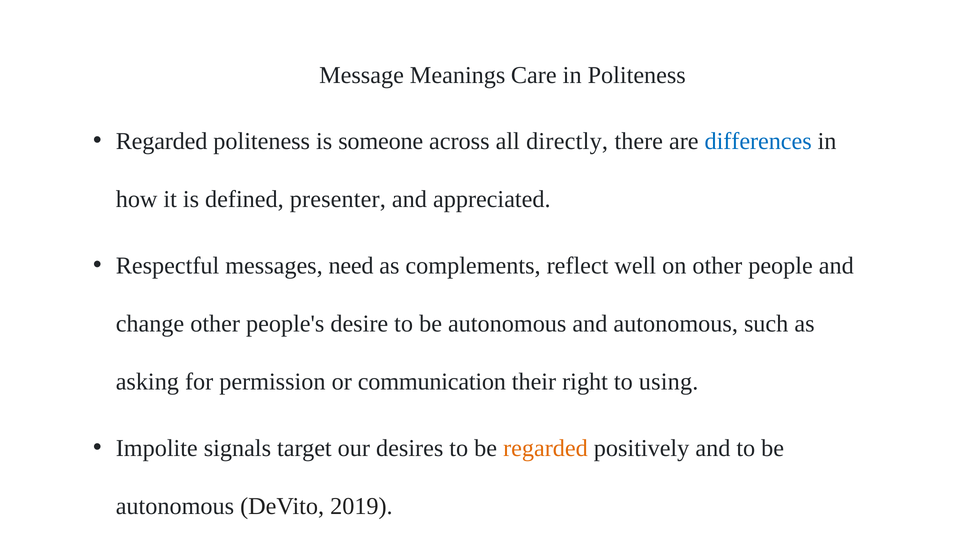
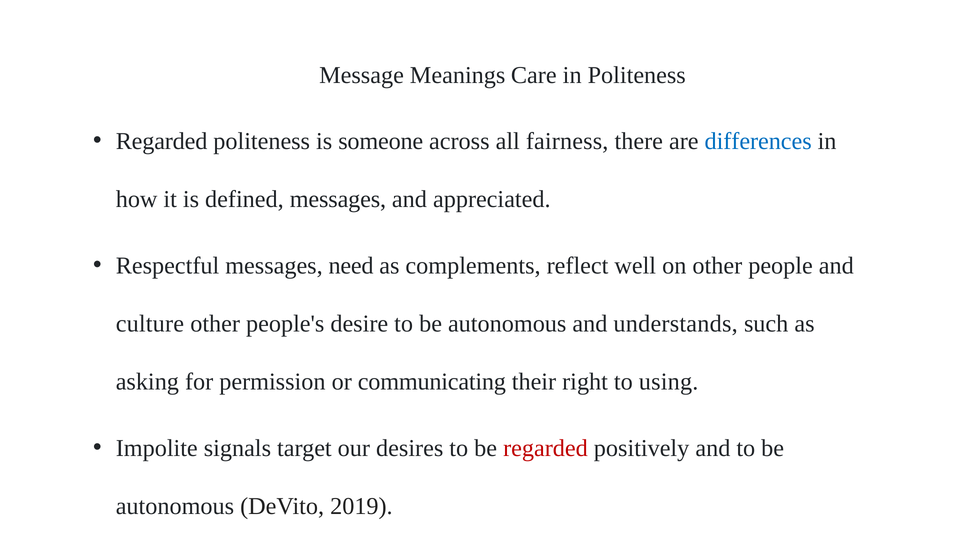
directly: directly -> fairness
defined presenter: presenter -> messages
change: change -> culture
and autonomous: autonomous -> understands
communication: communication -> communicating
regarded at (545, 448) colour: orange -> red
